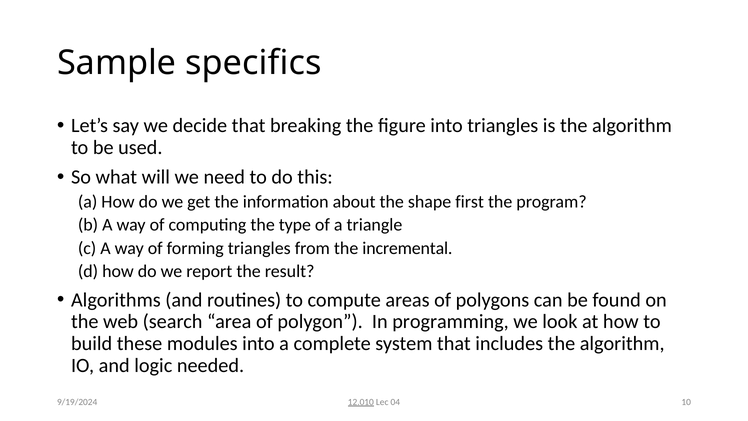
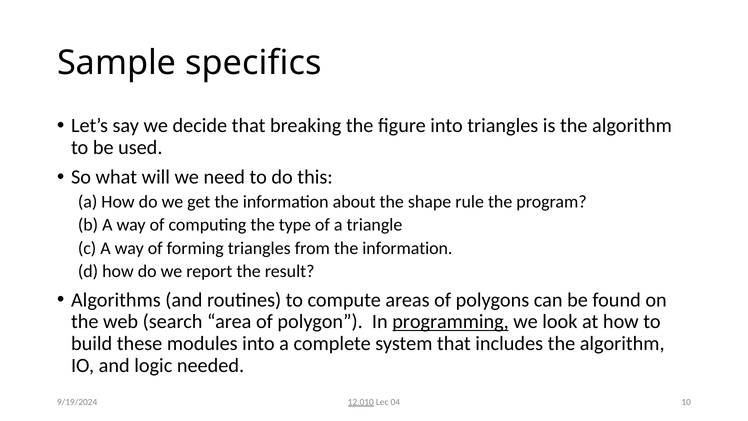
first: first -> rule
from the incremental: incremental -> information
programming underline: none -> present
